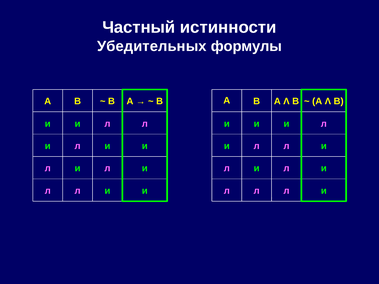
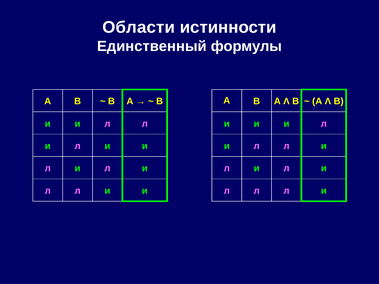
Частный: Частный -> Области
Убедительных: Убедительных -> Единственный
